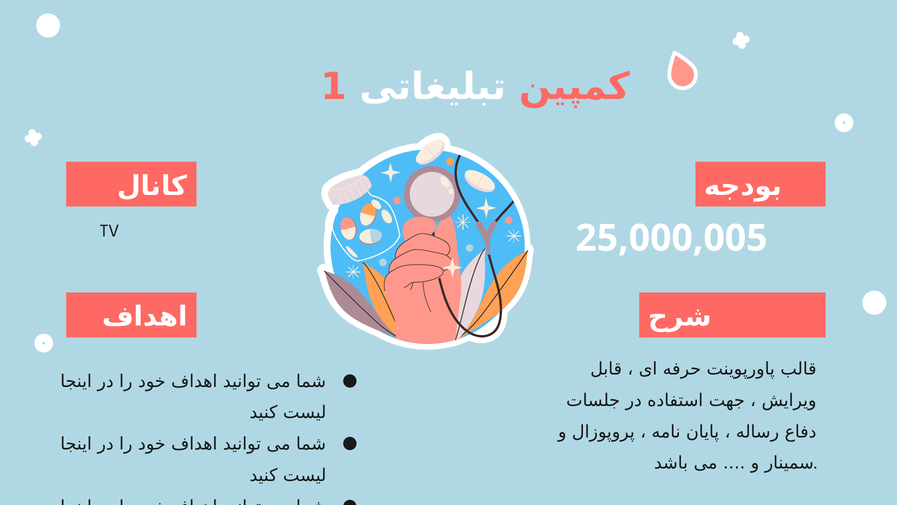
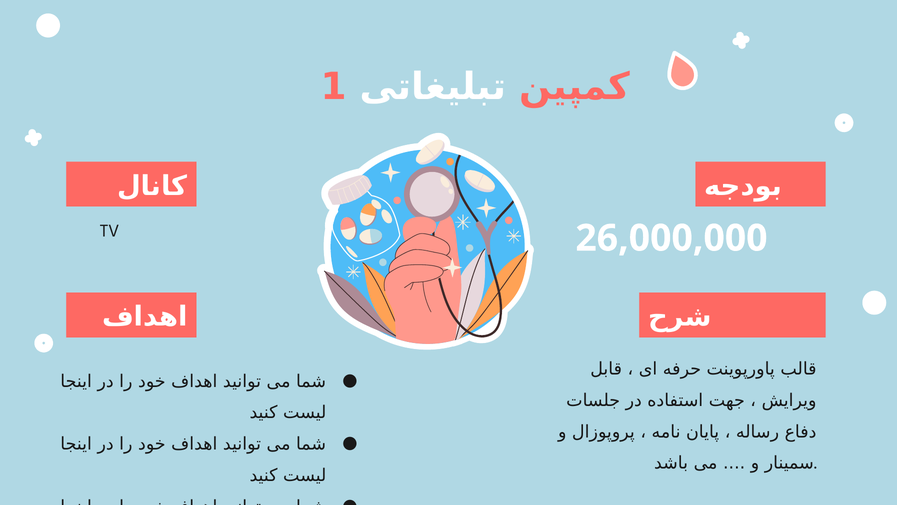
25,000,005: 25,000,005 -> 26,000,000
